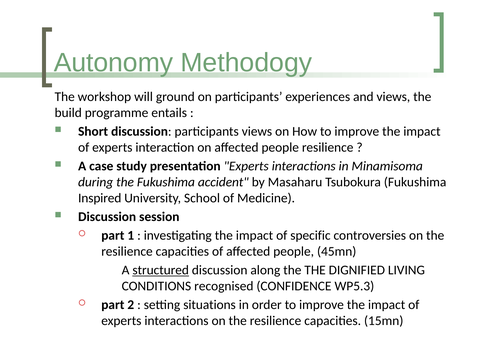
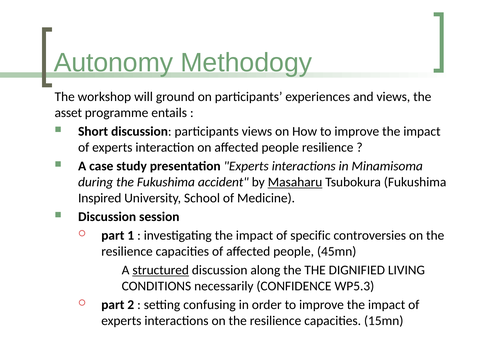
build: build -> asset
Masaharu underline: none -> present
recognised: recognised -> necessarily
situations: situations -> confusing
